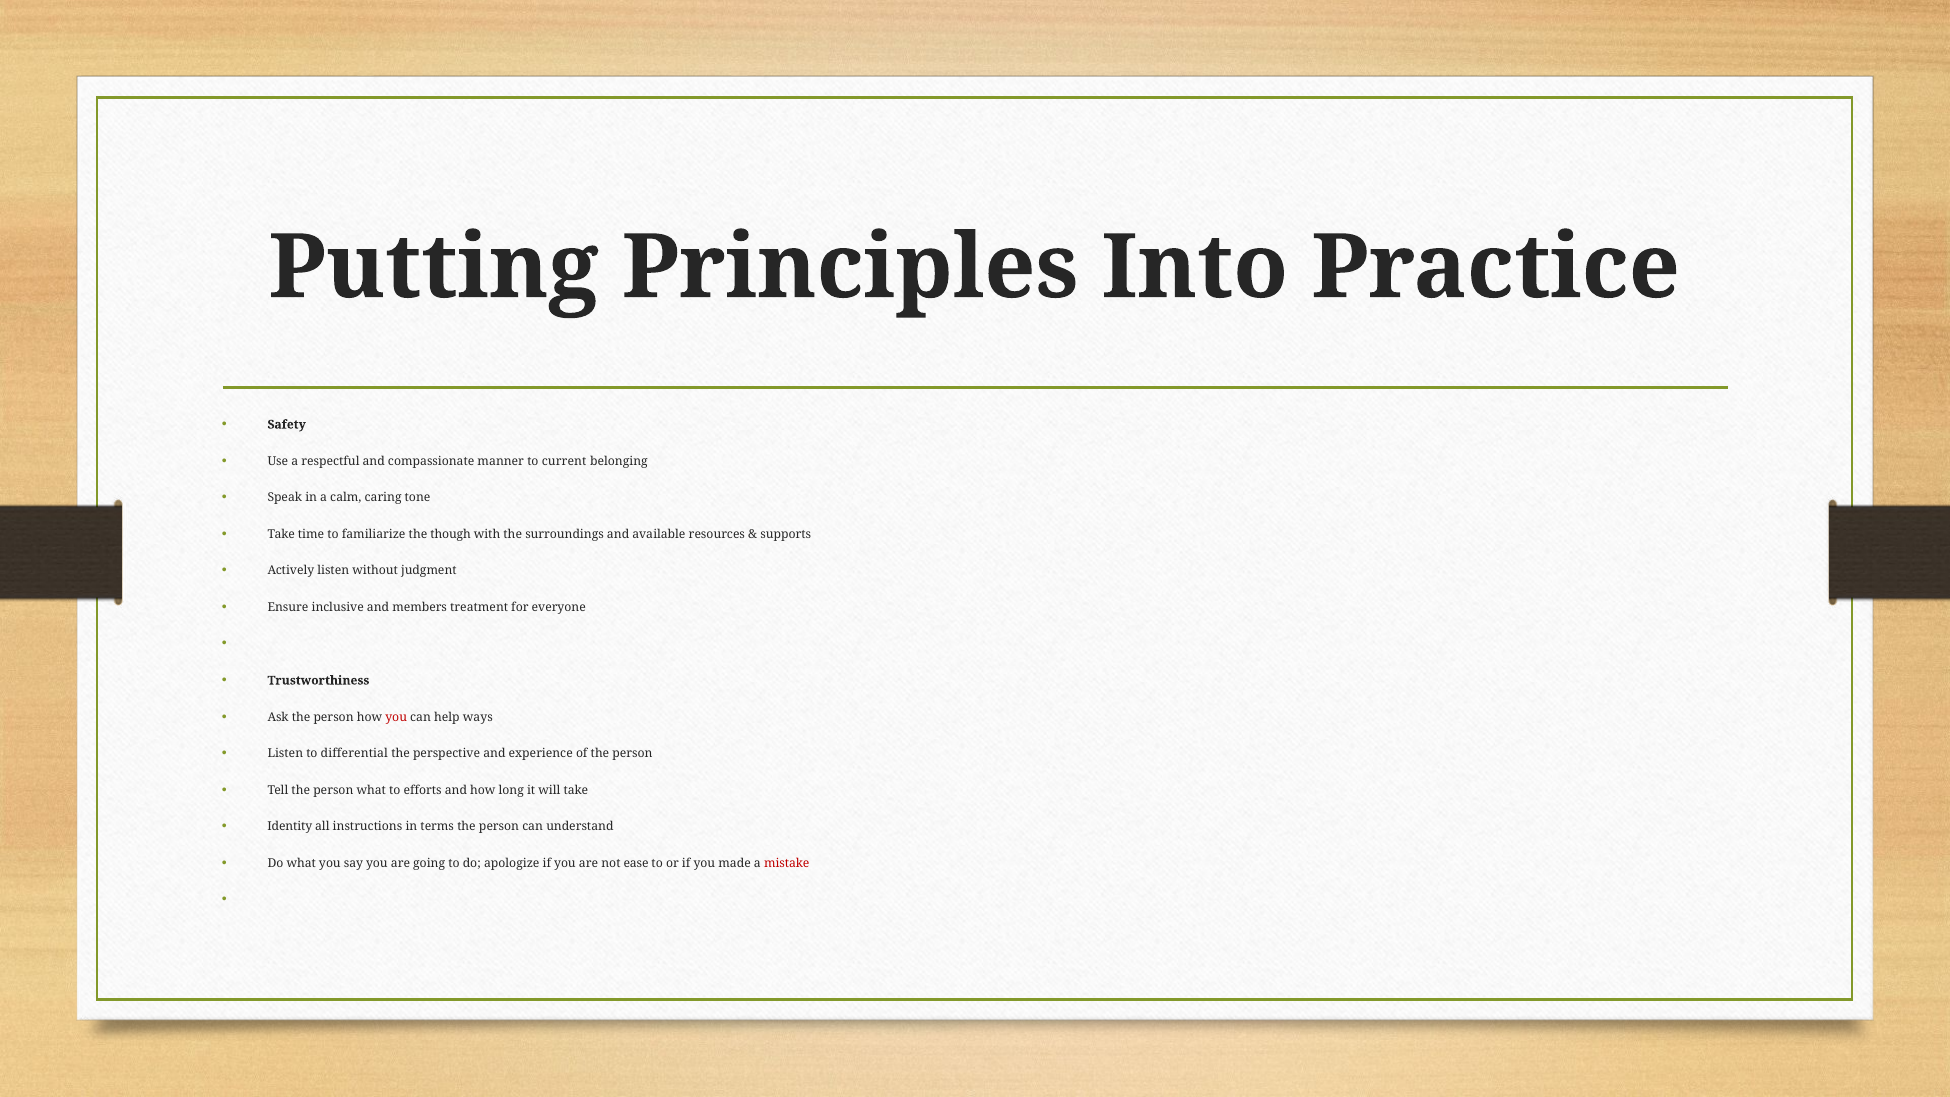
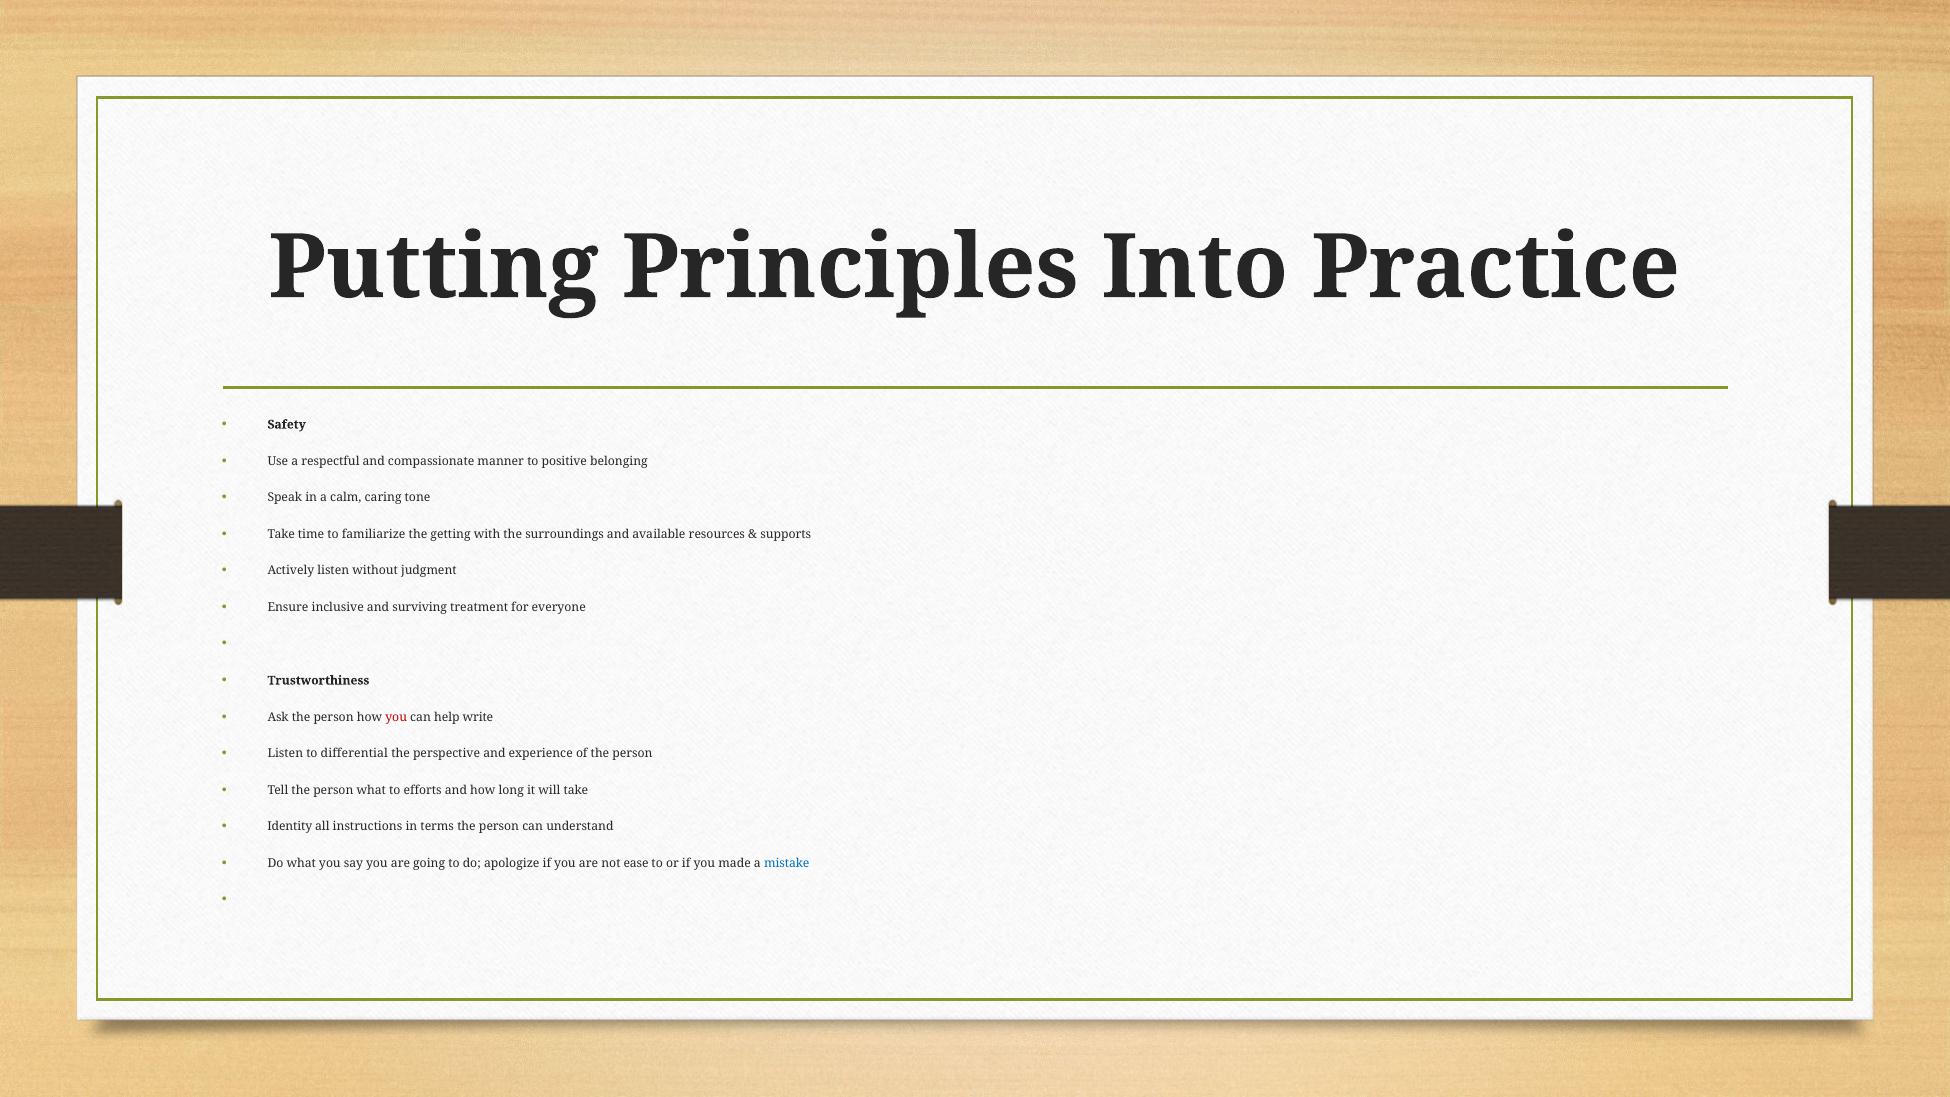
current: current -> positive
though: though -> getting
members: members -> surviving
ways: ways -> write
mistake colour: red -> blue
